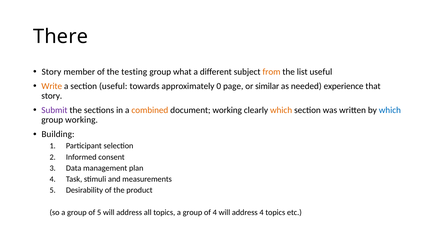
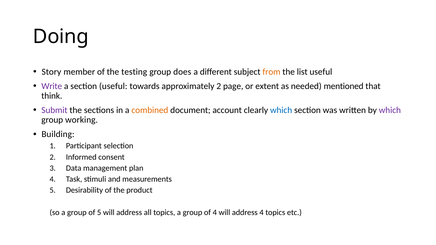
There: There -> Doing
what: what -> does
Write colour: orange -> purple
approximately 0: 0 -> 2
similar: similar -> extent
experience: experience -> mentioned
story at (52, 96): story -> think
document working: working -> account
which at (281, 110) colour: orange -> blue
which at (390, 110) colour: blue -> purple
